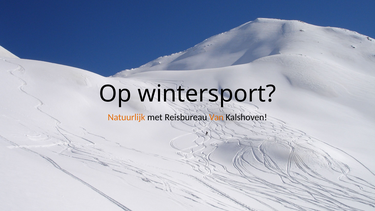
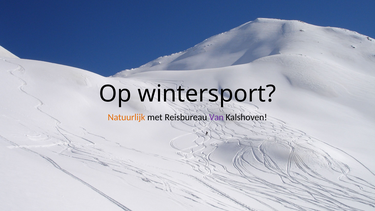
Van colour: orange -> purple
